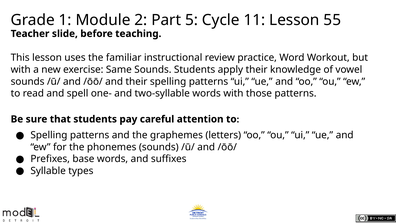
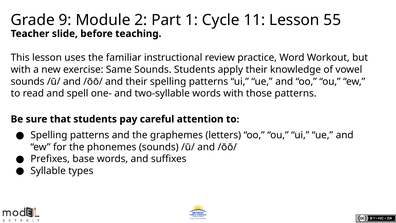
1: 1 -> 9
5: 5 -> 1
